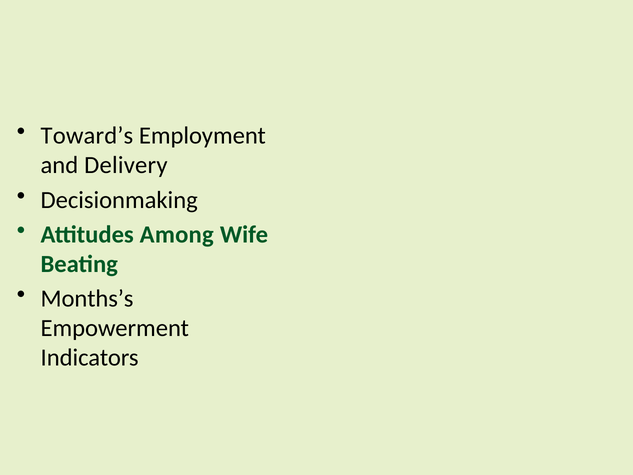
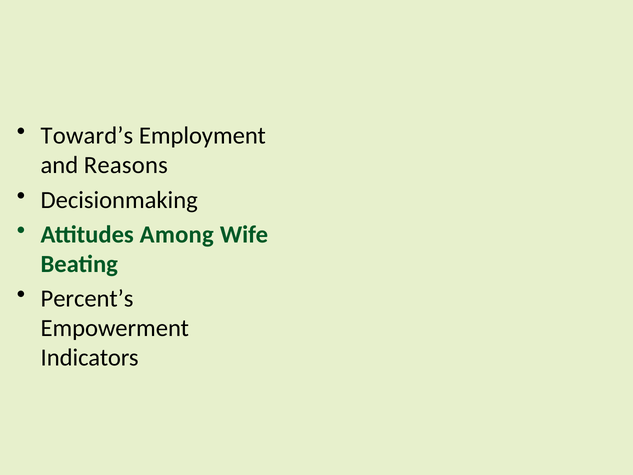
Delivery: Delivery -> Reasons
Months’s: Months’s -> Percent’s
